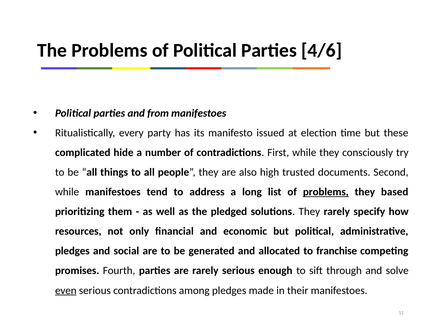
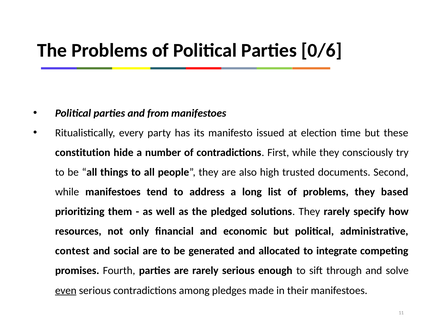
4/6: 4/6 -> 0/6
complicated: complicated -> constitution
problems at (326, 192) underline: present -> none
pledges at (72, 251): pledges -> contest
franchise: franchise -> integrate
